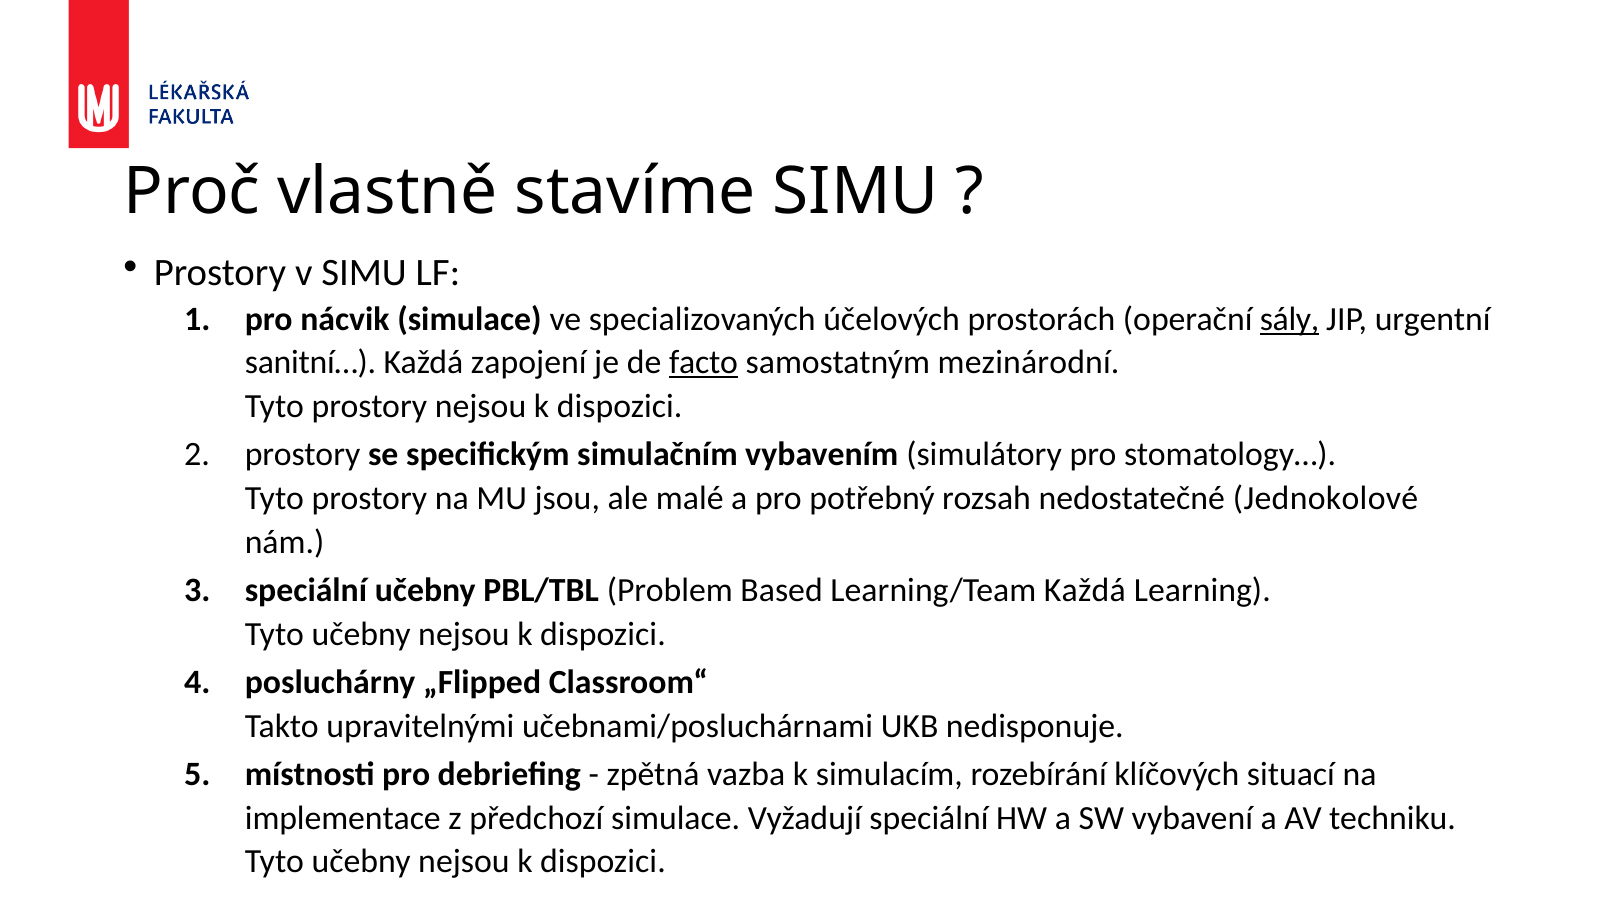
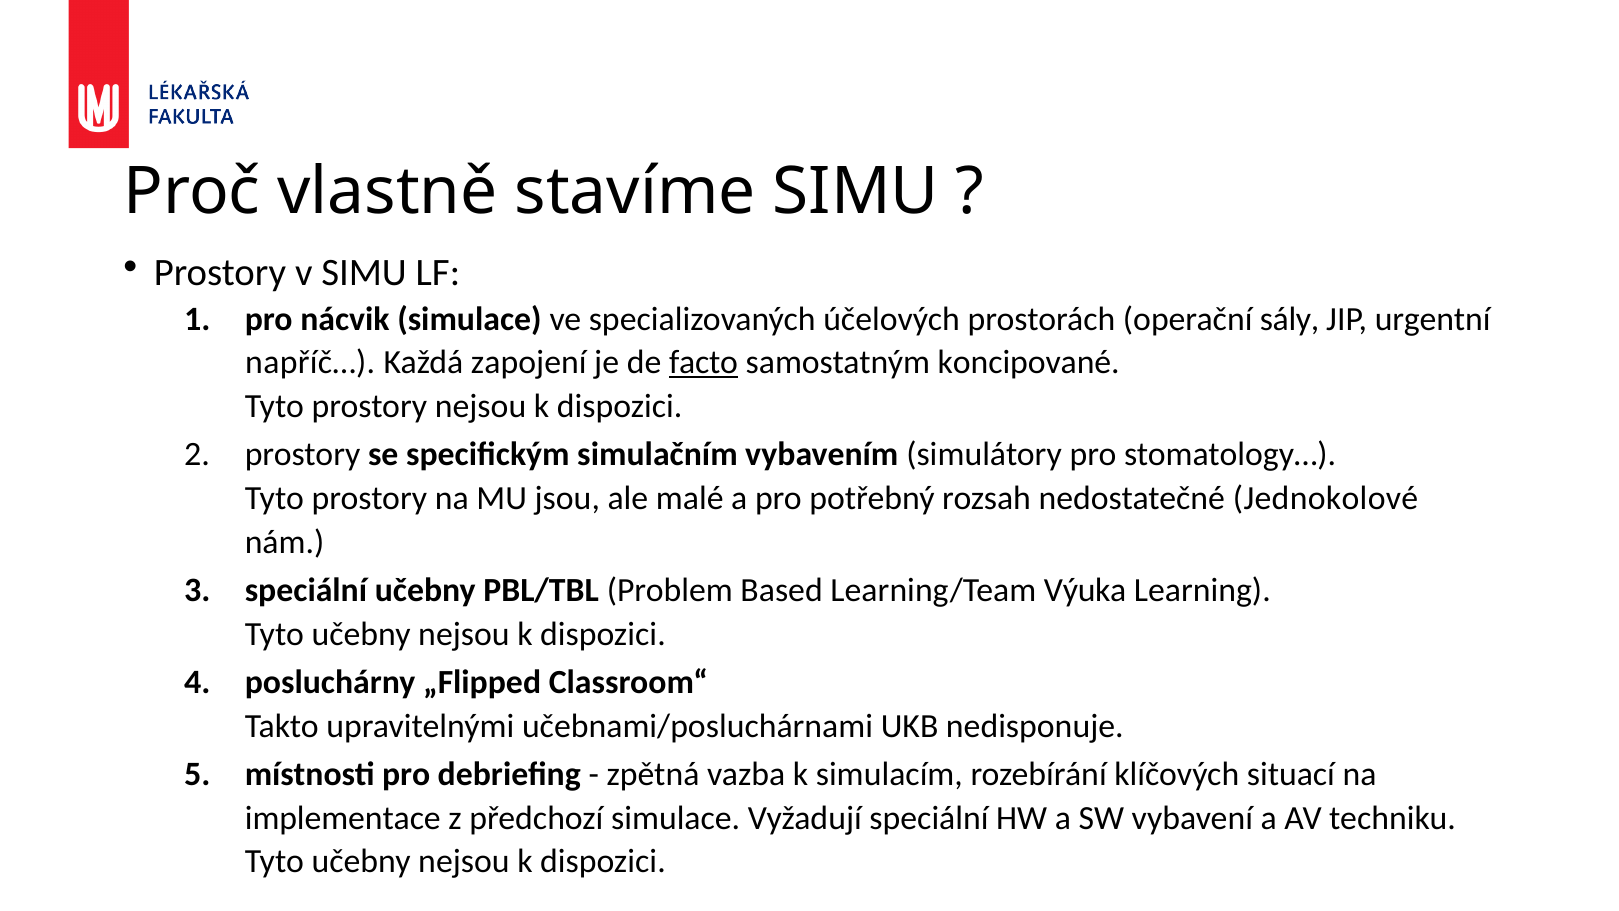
sály underline: present -> none
sanitní…: sanitní… -> napříč…
mezinárodní: mezinárodní -> koncipované
Learning/Team Každá: Každá -> Výuka
